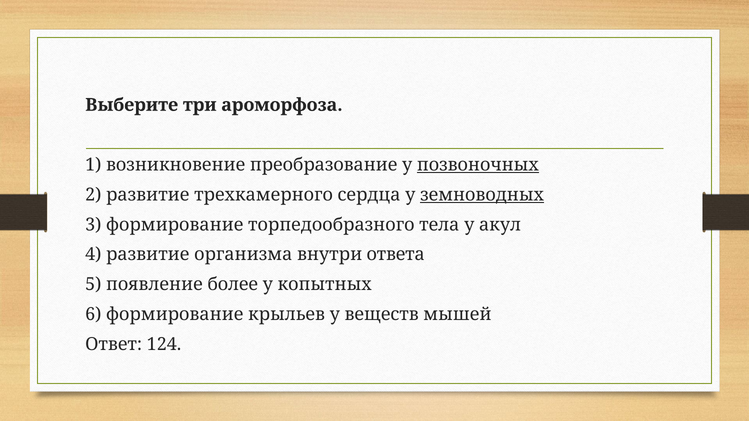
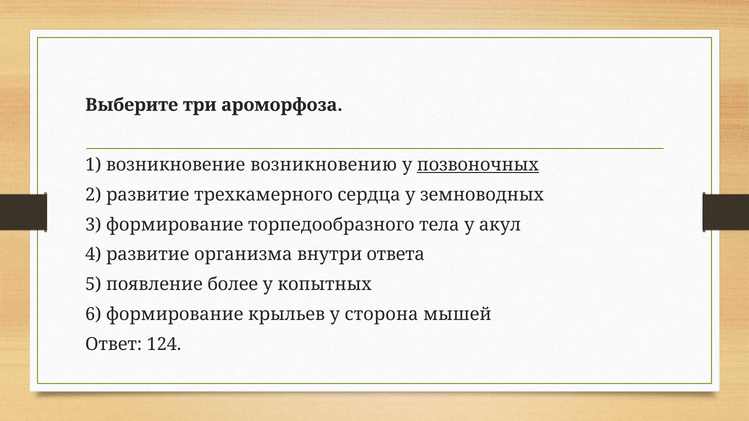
преобразование: преобразование -> возникновению
земноводных underline: present -> none
веществ: веществ -> сторона
